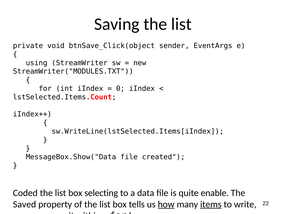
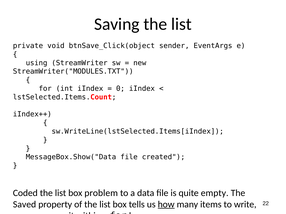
selecting: selecting -> problem
enable: enable -> empty
items underline: present -> none
